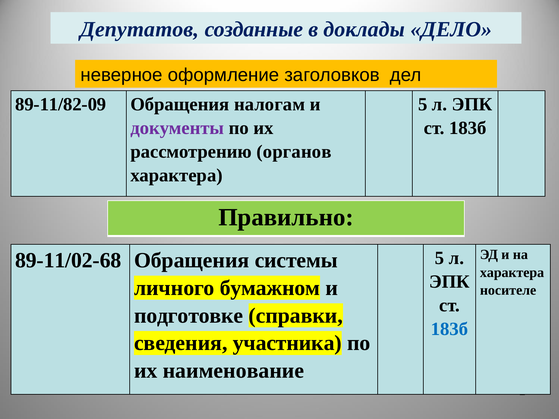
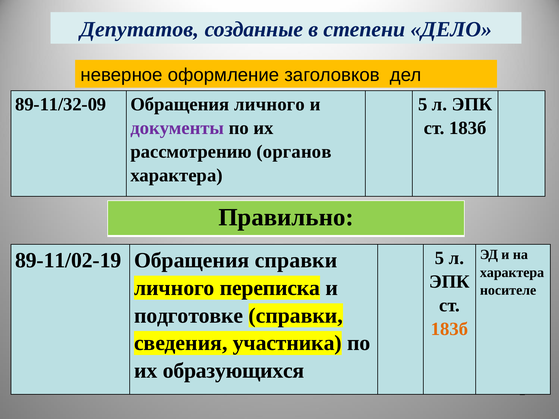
доклады: доклады -> степени
89-11/82-09: 89-11/82-09 -> 89-11/32-09
Обращения налогам: налогам -> личного
89-11/02-68: 89-11/02-68 -> 89-11/02-19
Обращения системы: системы -> справки
бумажном: бумажном -> переписка
183б at (450, 329) colour: blue -> orange
наименование: наименование -> образующихся
